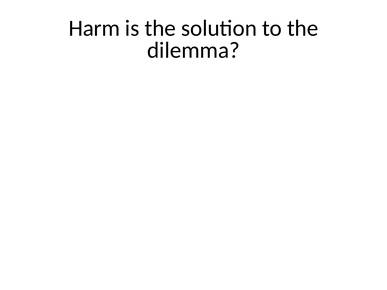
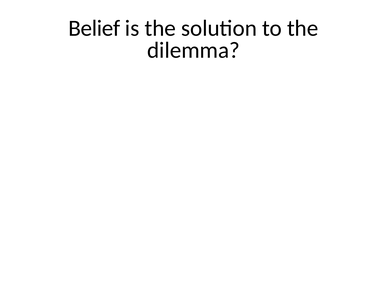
Harm: Harm -> Belief
